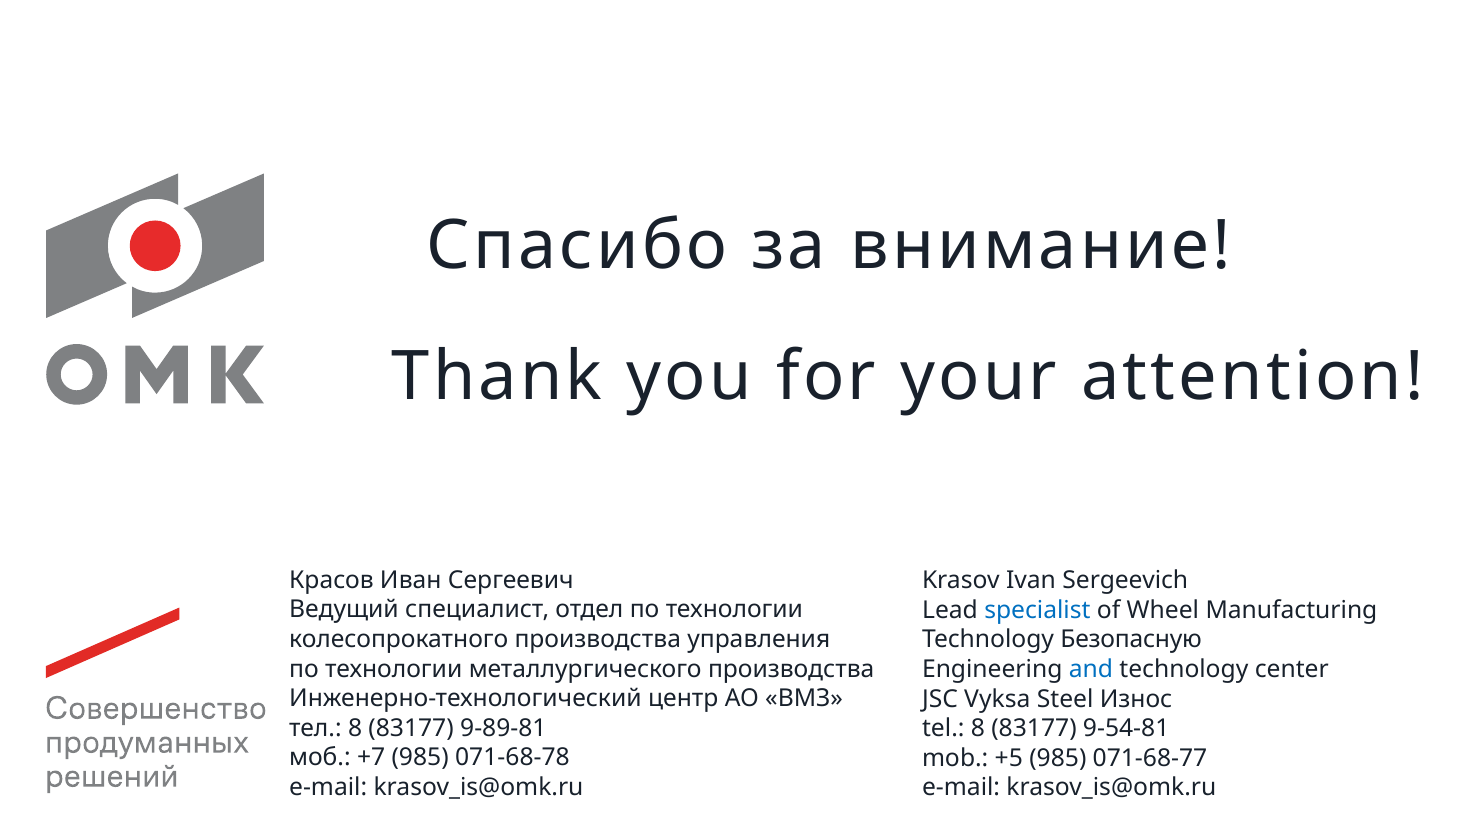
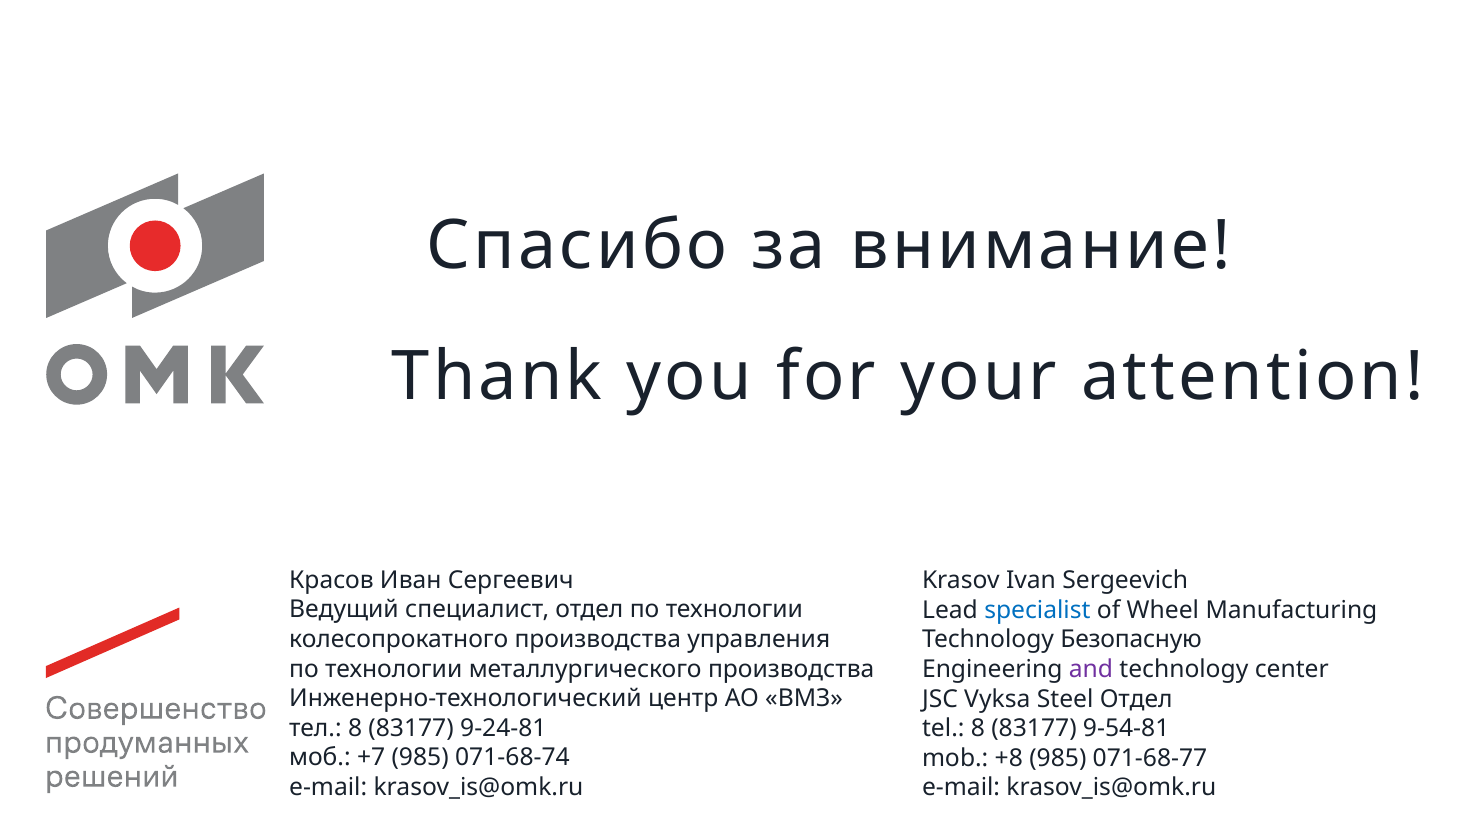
and colour: blue -> purple
Steel Износ: Износ -> Отдел
9-89-81: 9-89-81 -> 9-24-81
071-68-78: 071-68-78 -> 071-68-74
+5: +5 -> +8
